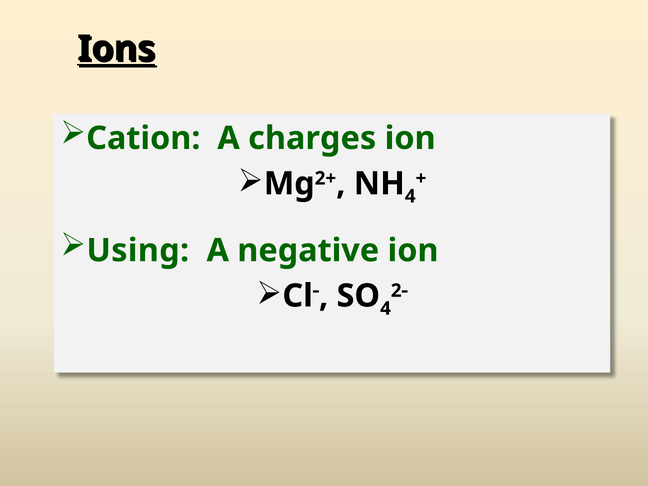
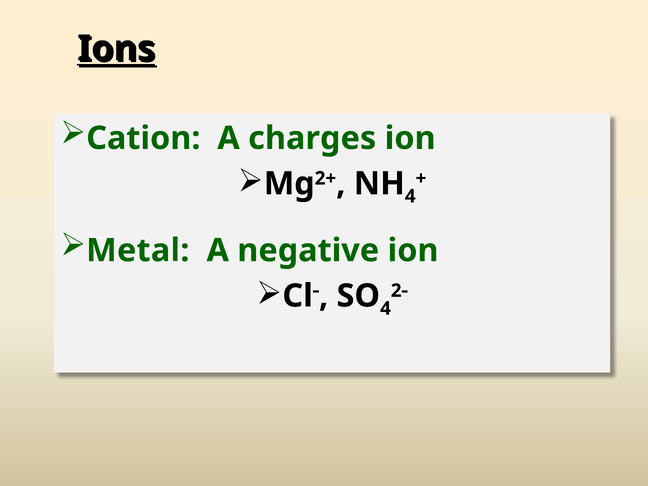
Using: Using -> Metal
